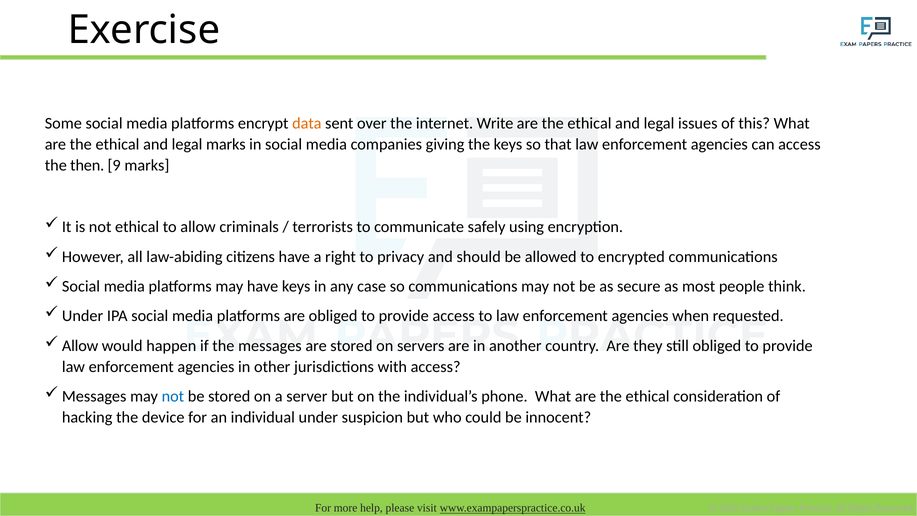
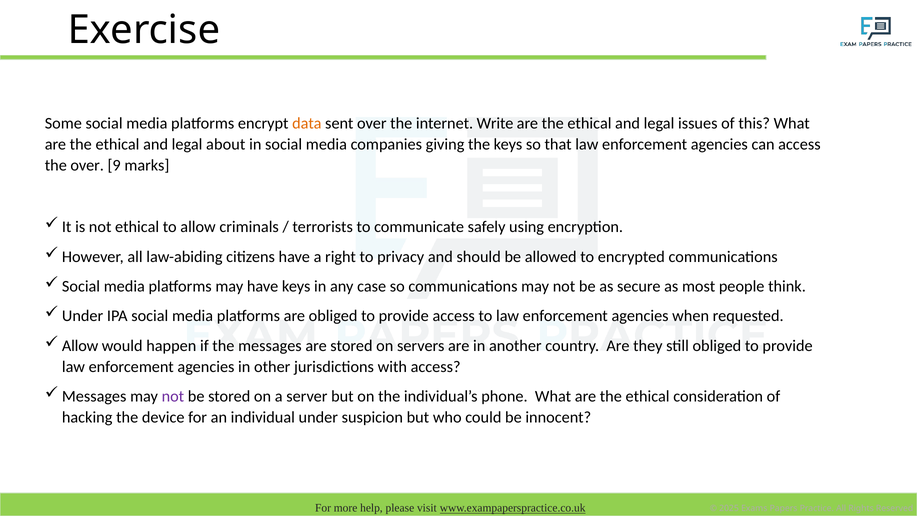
legal marks: marks -> about
the then: then -> over
not at (173, 396) colour: blue -> purple
